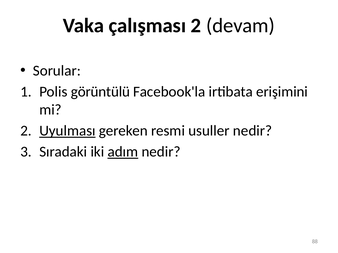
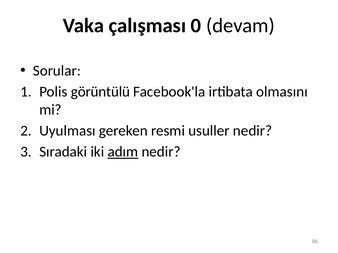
çalışması 2: 2 -> 0
erişimini: erişimini -> olmasını
Uyulması underline: present -> none
